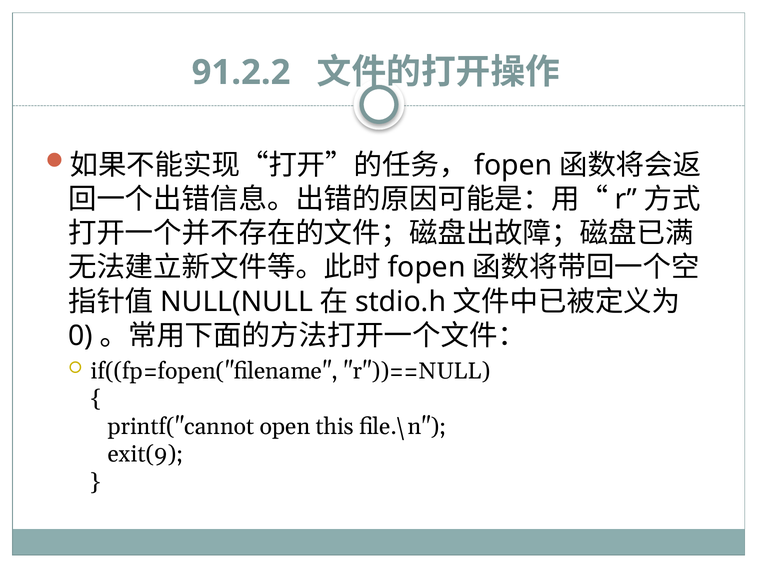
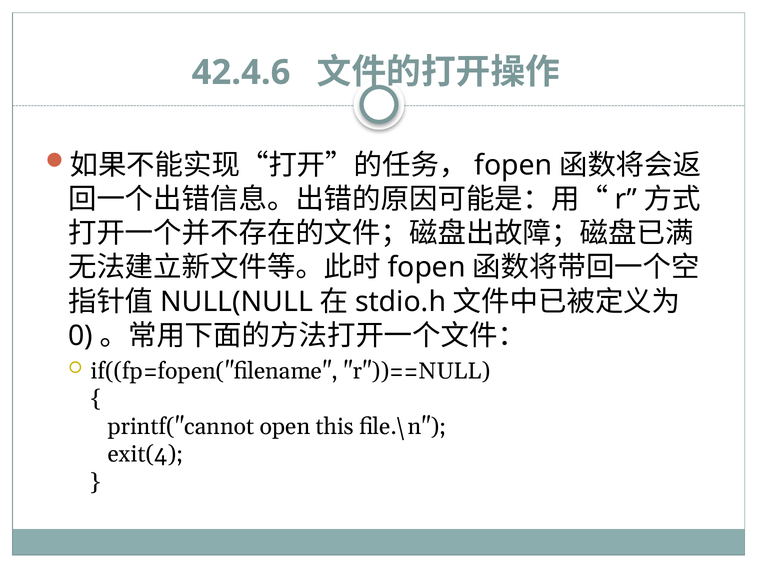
91.2.2: 91.2.2 -> 42.4.6
exit(9: exit(9 -> exit(4
